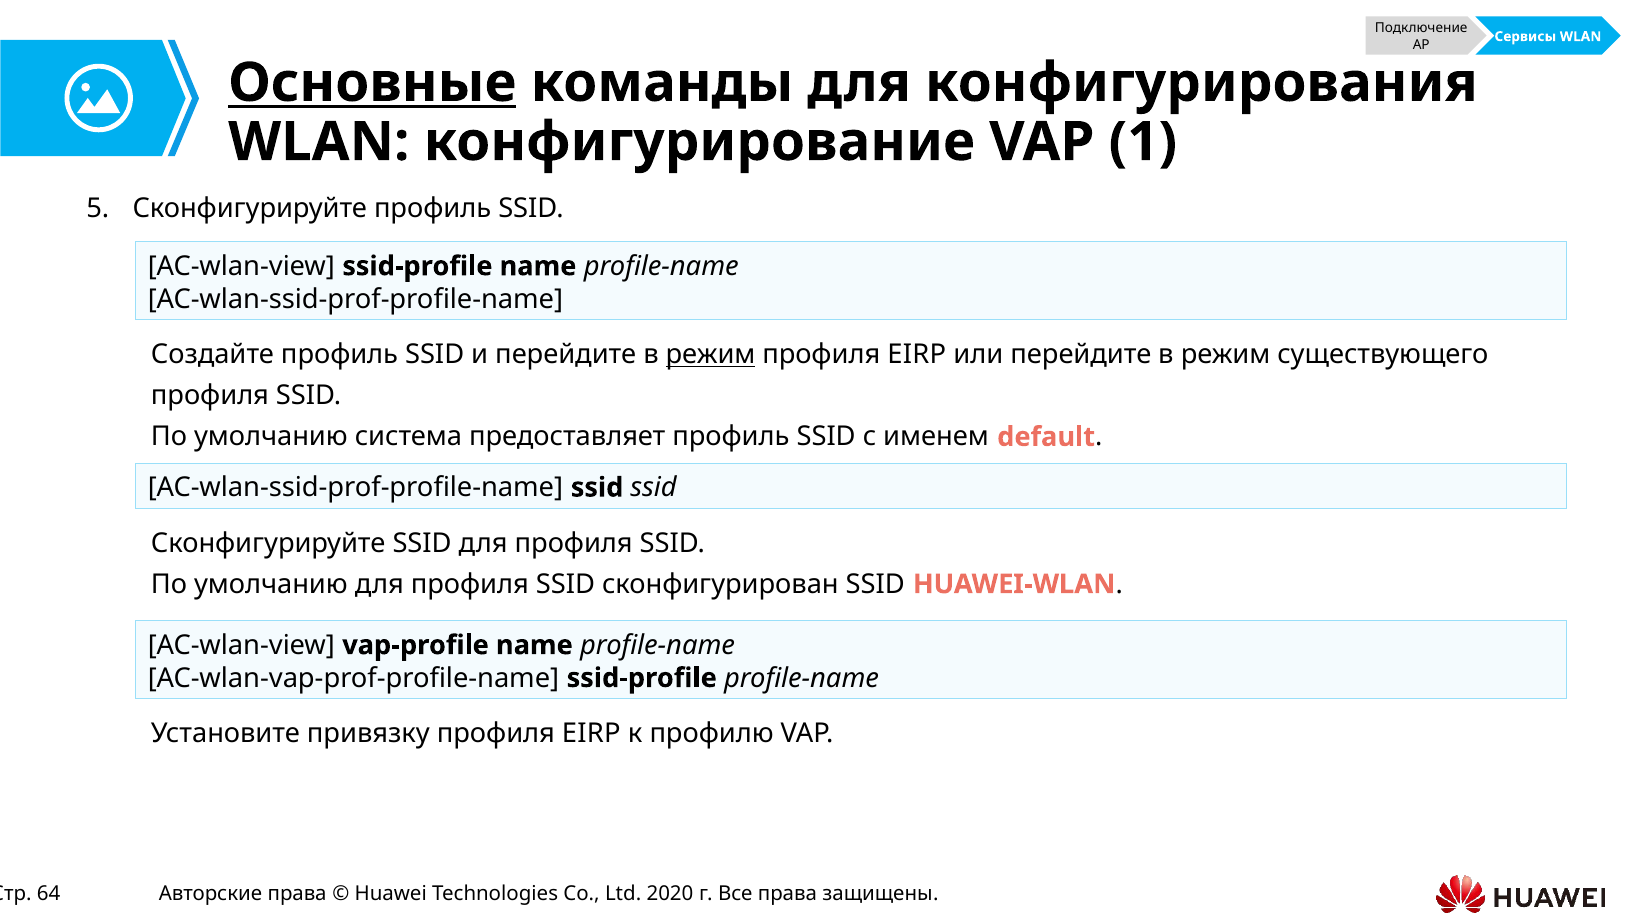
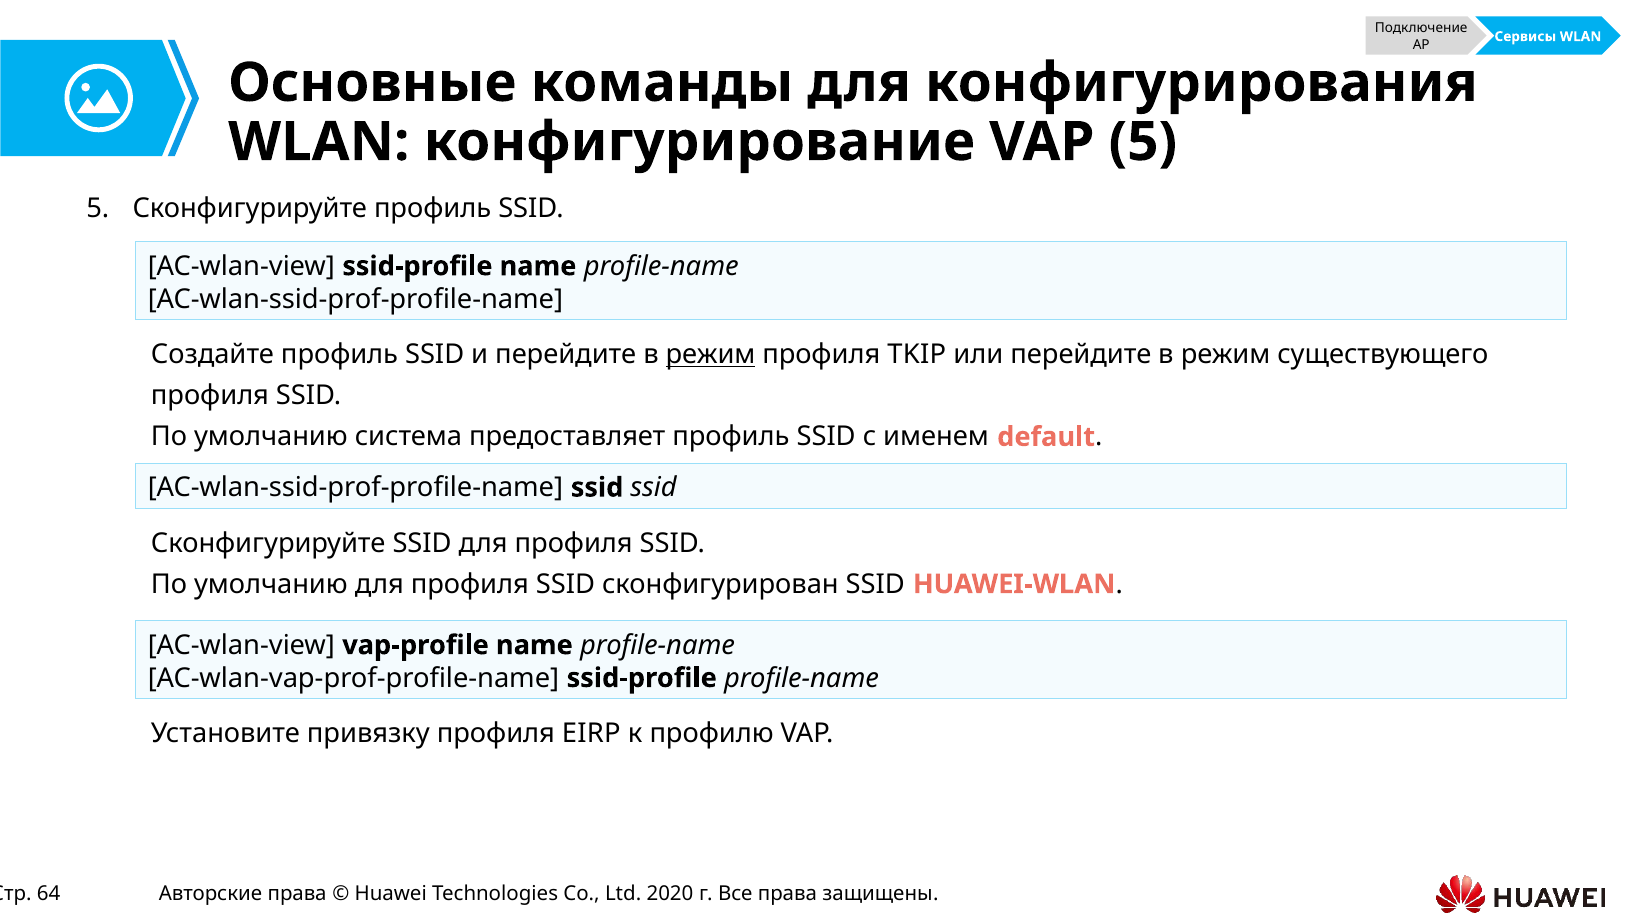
Основные underline: present -> none
VAP 1: 1 -> 5
EIRP at (917, 355): EIRP -> TKIP
